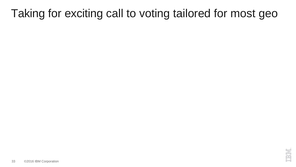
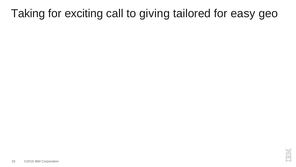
voting: voting -> giving
most: most -> easy
